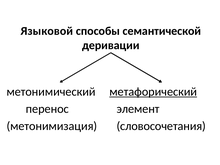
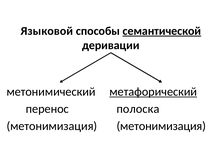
семантической underline: none -> present
элемент: элемент -> полоска
метонимизация словосочетания: словосочетания -> метонимизация
